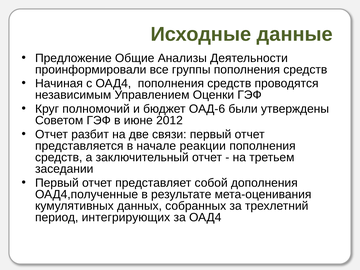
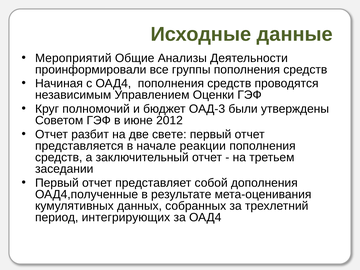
Предложение: Предложение -> Мероприятий
ОАД-6: ОАД-6 -> ОАД-3
связи: связи -> свете
